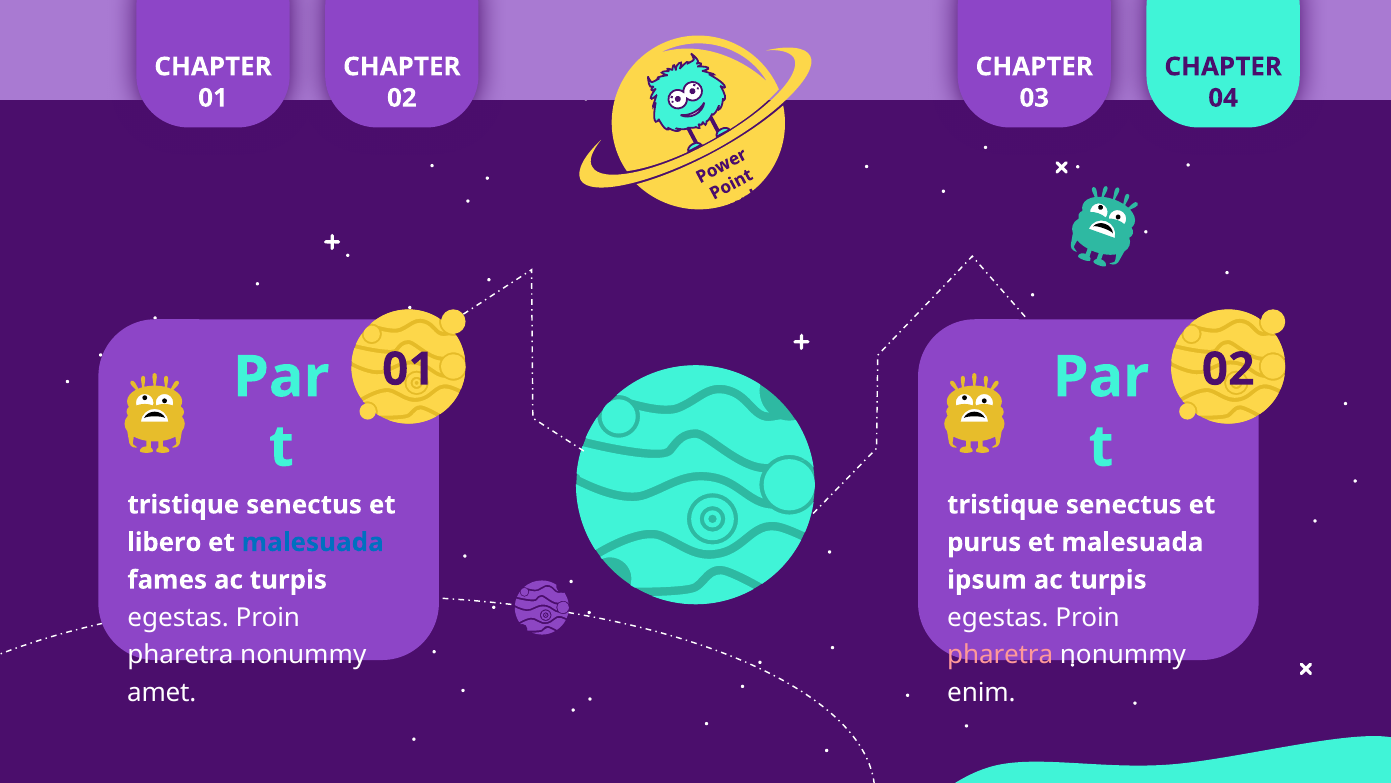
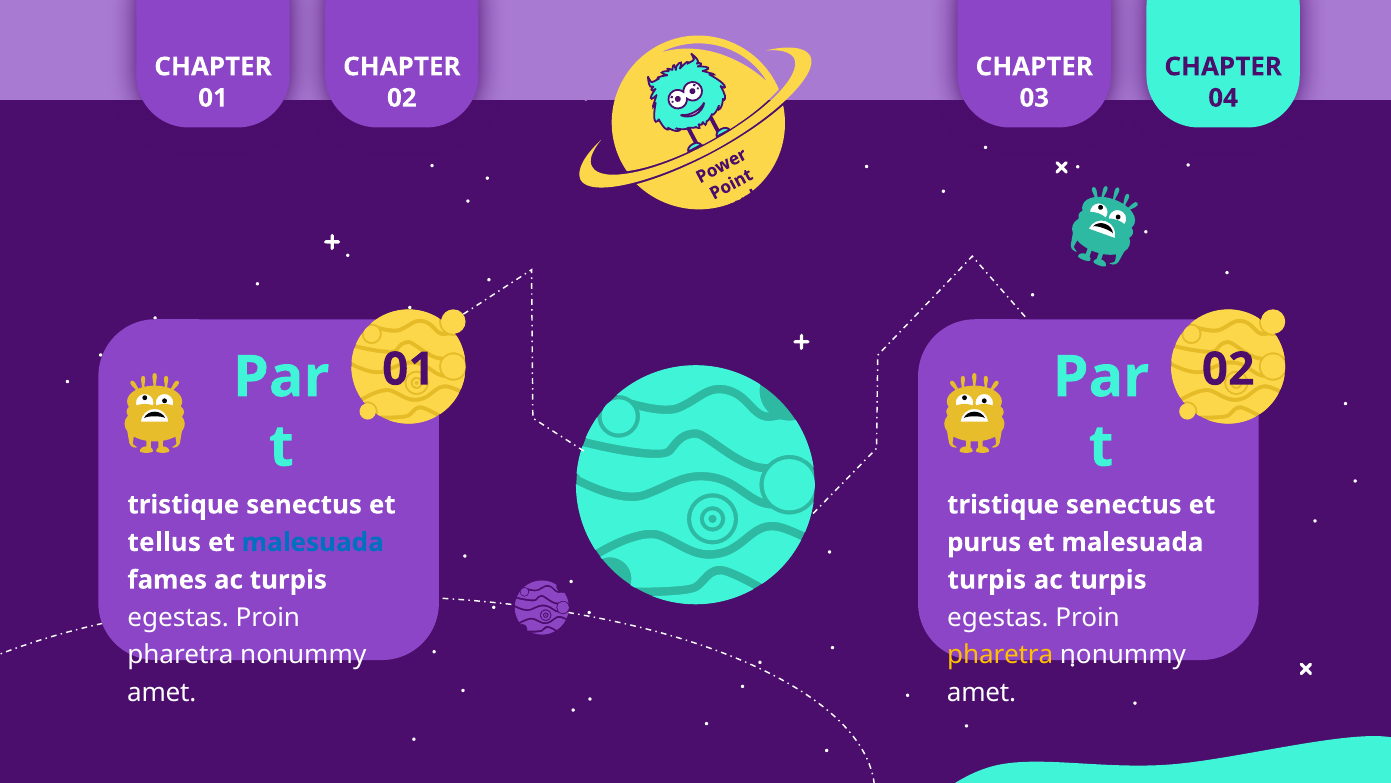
libero: libero -> tellus
ipsum at (987, 580): ipsum -> turpis
pharetra at (1000, 655) colour: pink -> yellow
enim at (981, 692): enim -> amet
